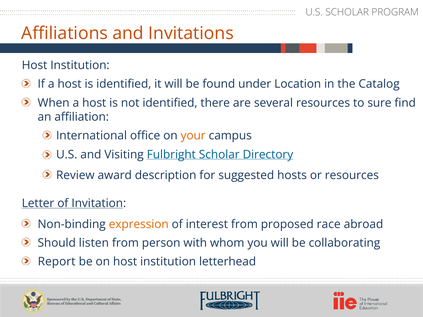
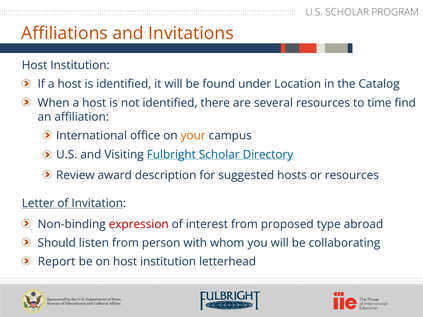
sure: sure -> time
expression colour: orange -> red
race: race -> type
